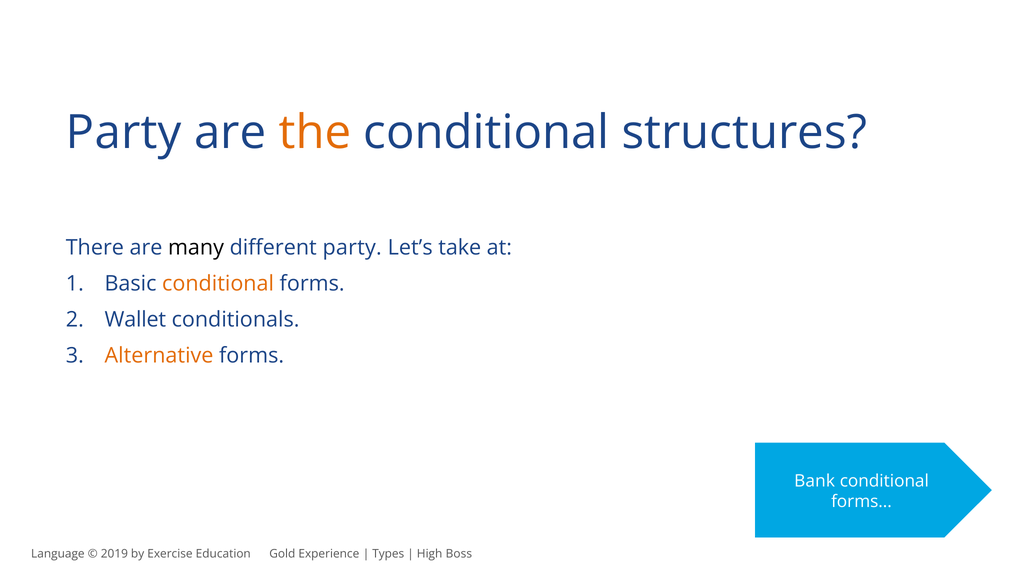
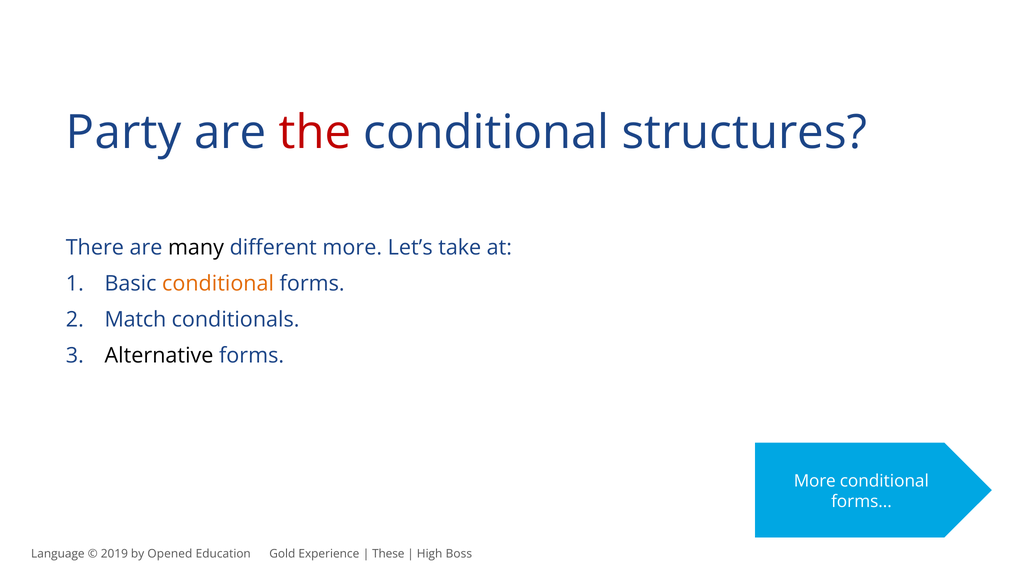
the colour: orange -> red
different party: party -> more
Wallet: Wallet -> Match
Alternative colour: orange -> black
Bank at (815, 481): Bank -> More
Exercise: Exercise -> Opened
Types: Types -> These
